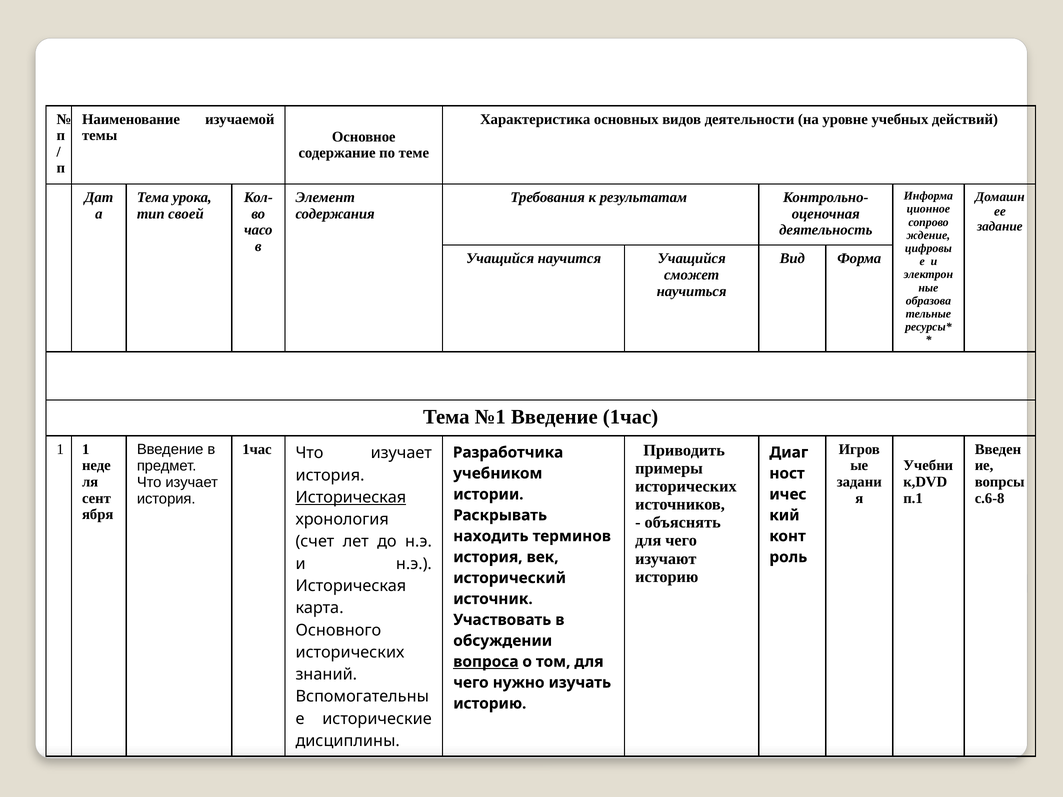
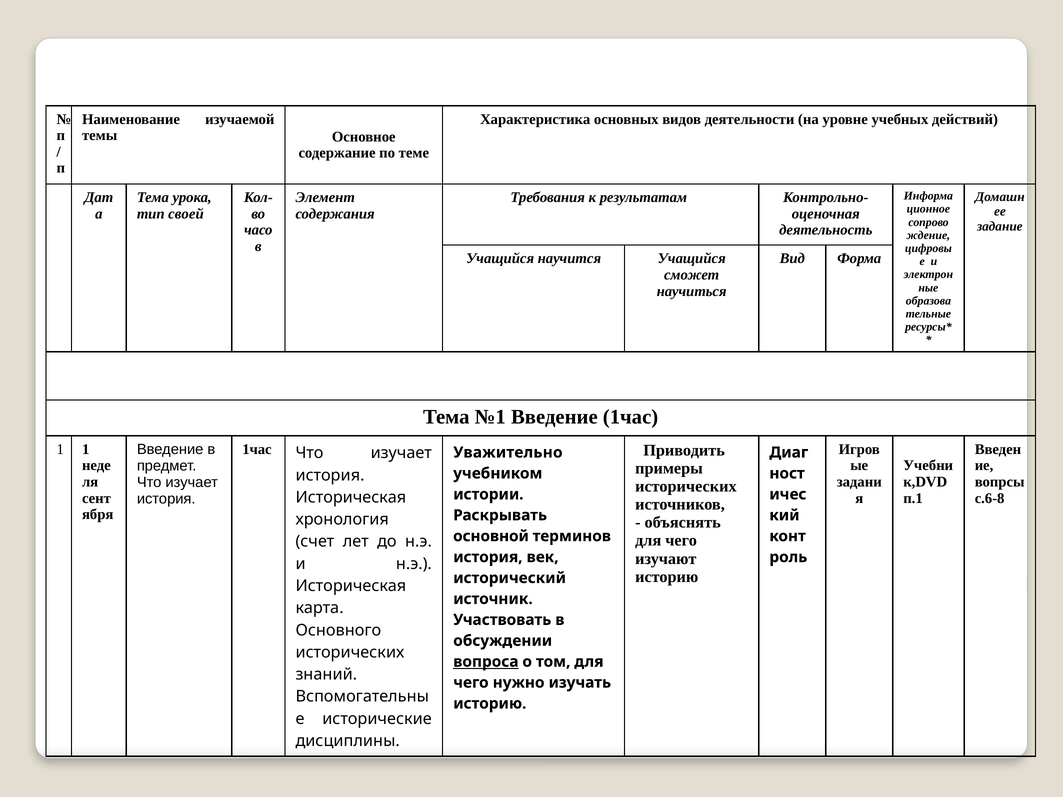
Разработчика: Разработчика -> Уважительно
Историческая at (351, 498) underline: present -> none
находить: находить -> основной
